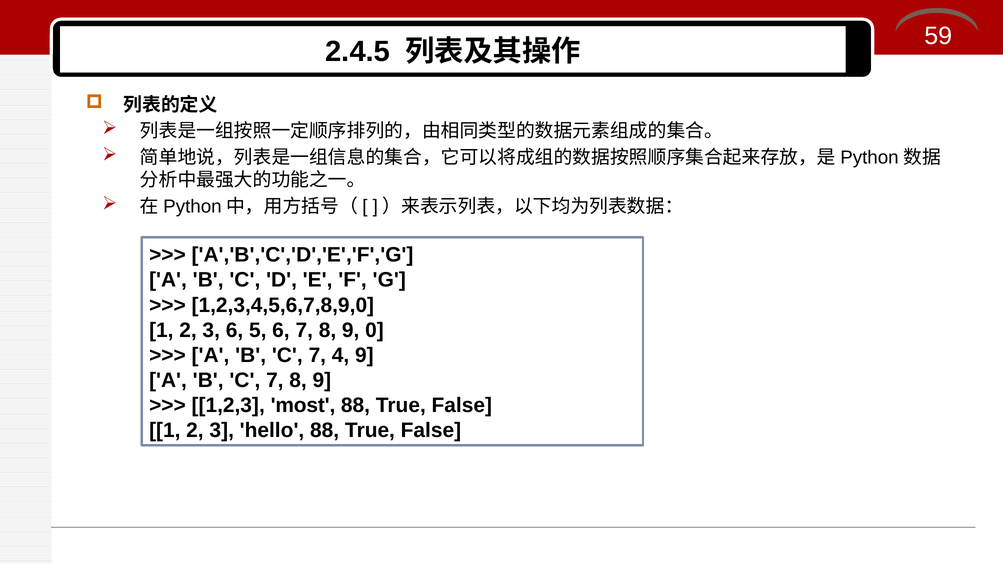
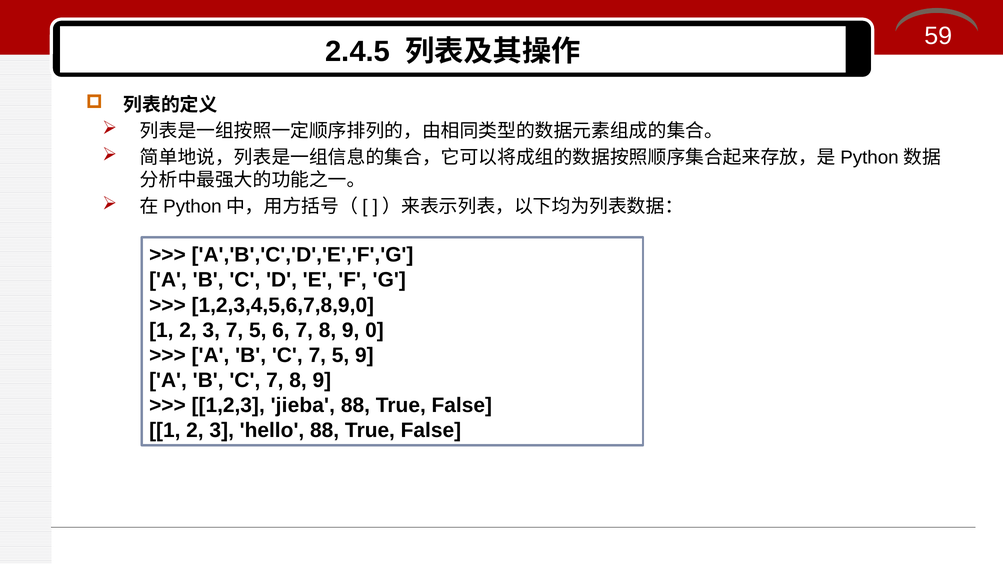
3 6: 6 -> 7
C 7 4: 4 -> 5
most: most -> jieba
